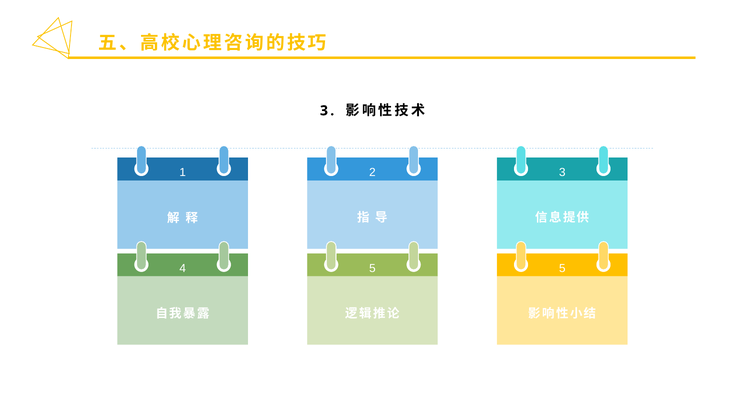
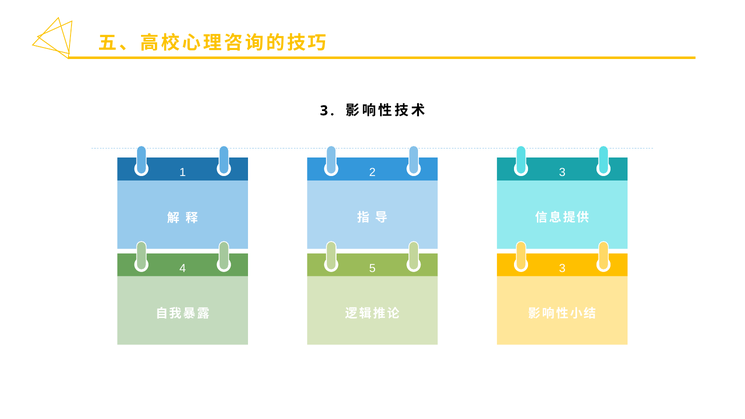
4 5: 5 -> 3
